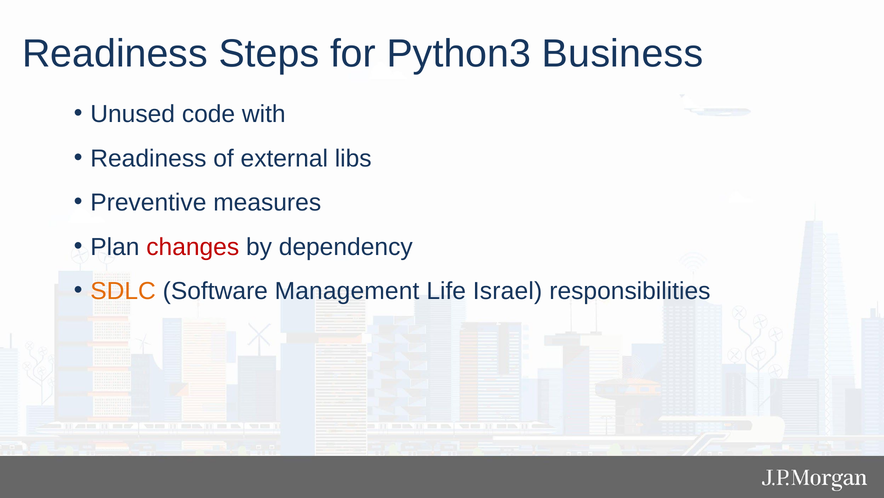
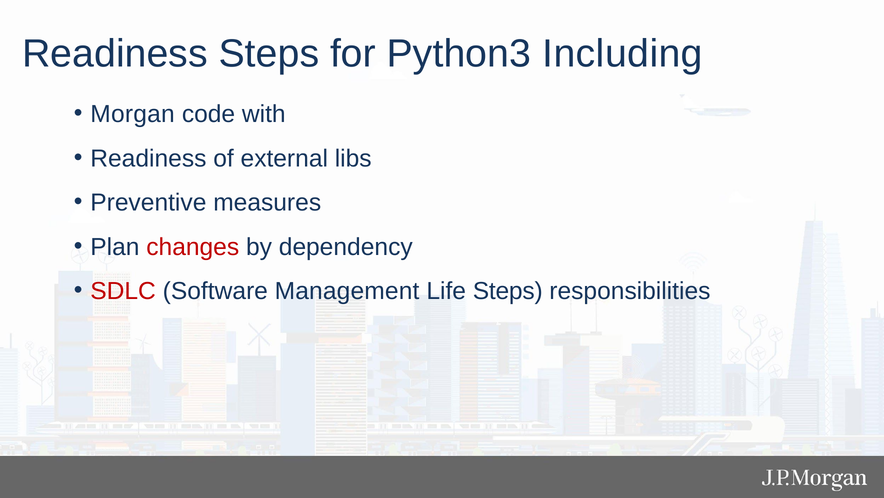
Business: Business -> Including
Unused: Unused -> Morgan
SDLC colour: orange -> red
Life Israel: Israel -> Steps
